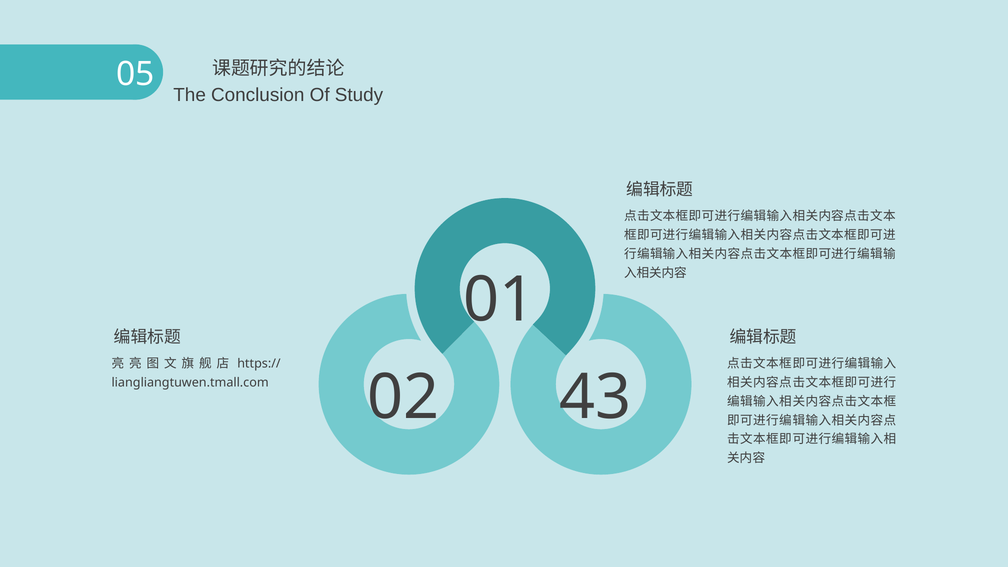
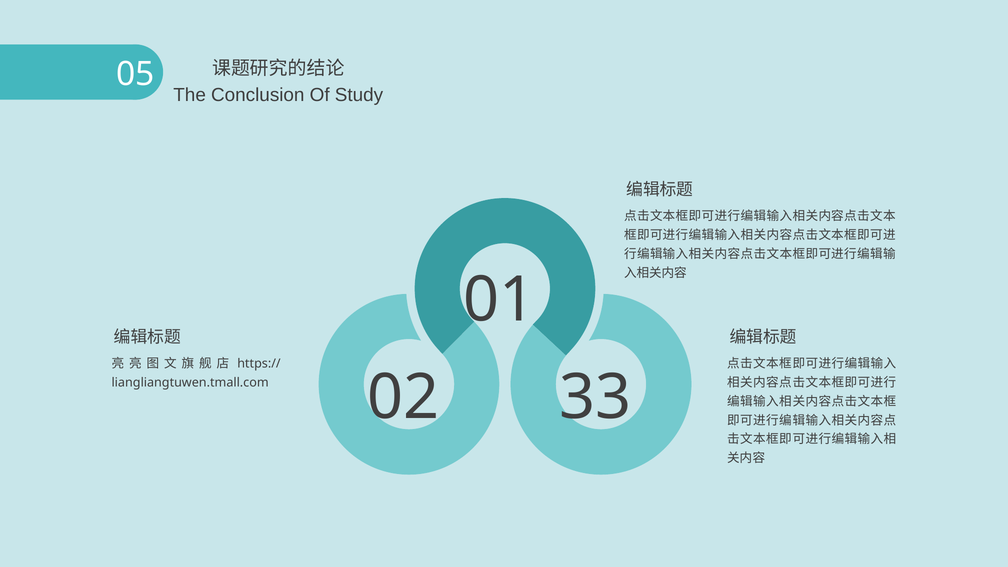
43: 43 -> 33
